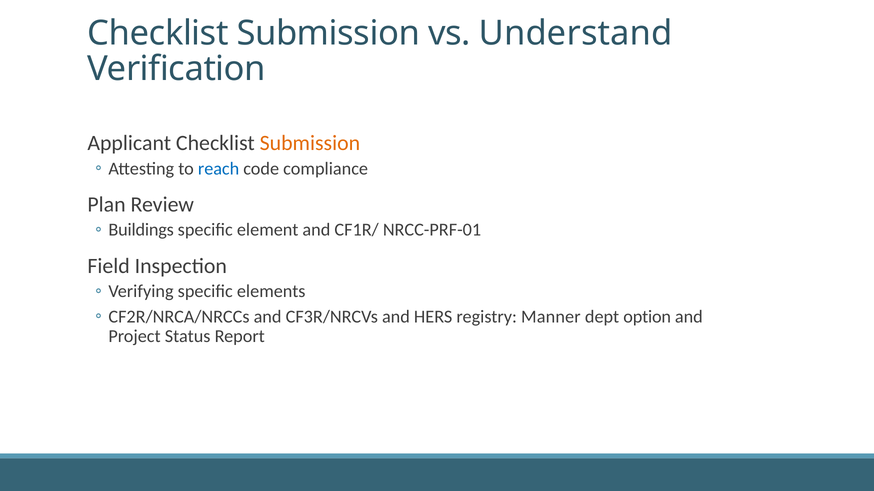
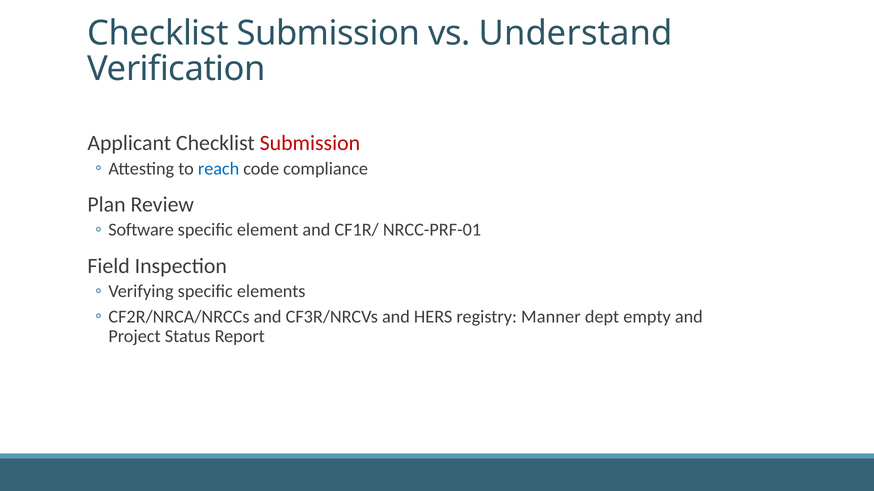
Submission at (310, 143) colour: orange -> red
Buildings: Buildings -> Software
option: option -> empty
